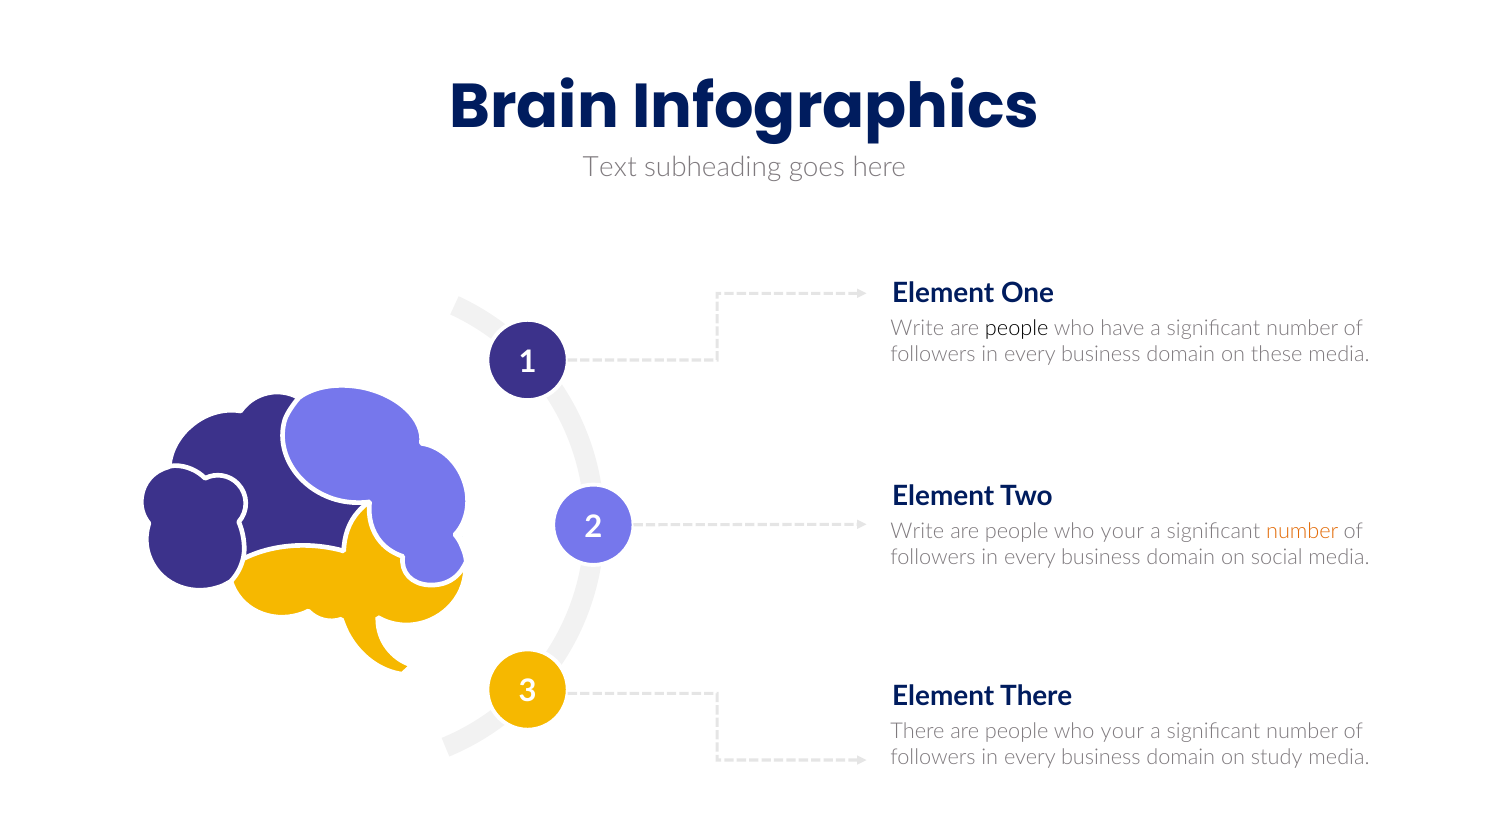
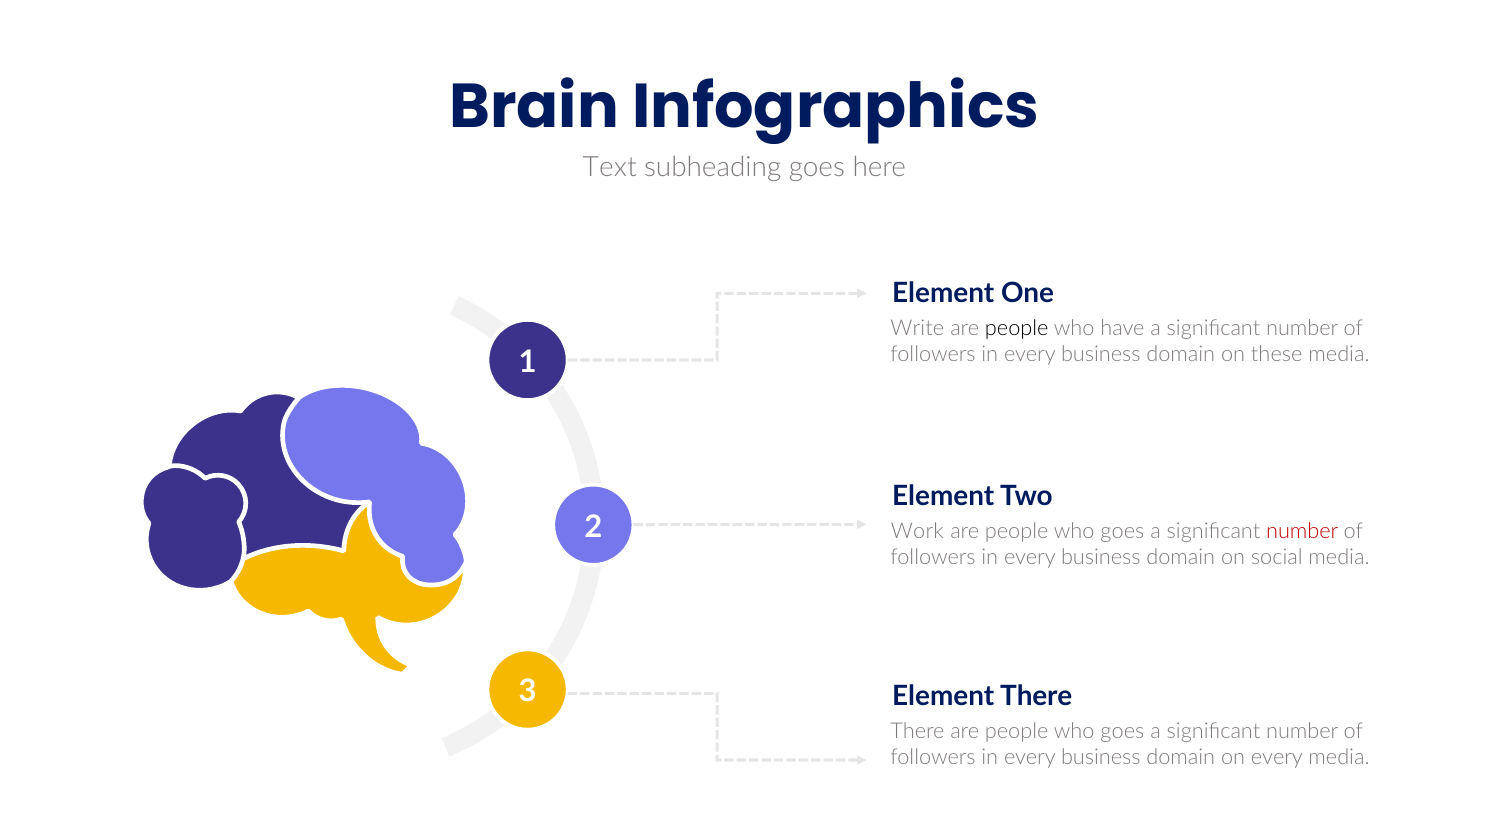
Write at (917, 531): Write -> Work
your at (1122, 531): your -> goes
number at (1302, 531) colour: orange -> red
your at (1122, 731): your -> goes
on study: study -> every
